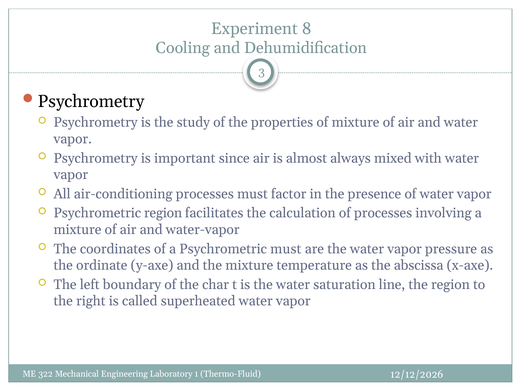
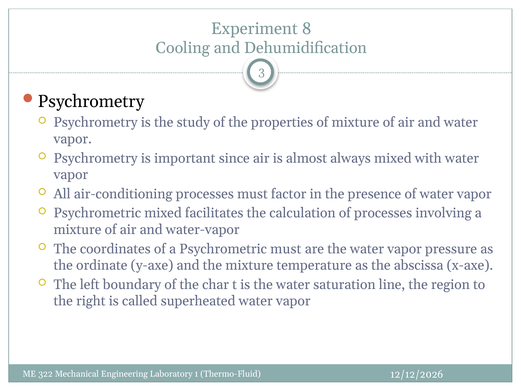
Psychrometric region: region -> mixed
